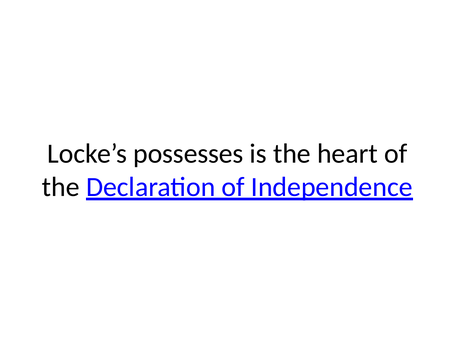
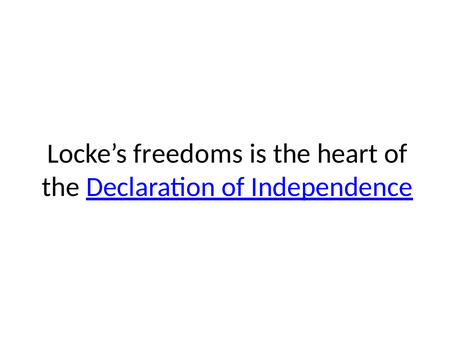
possesses: possesses -> freedoms
